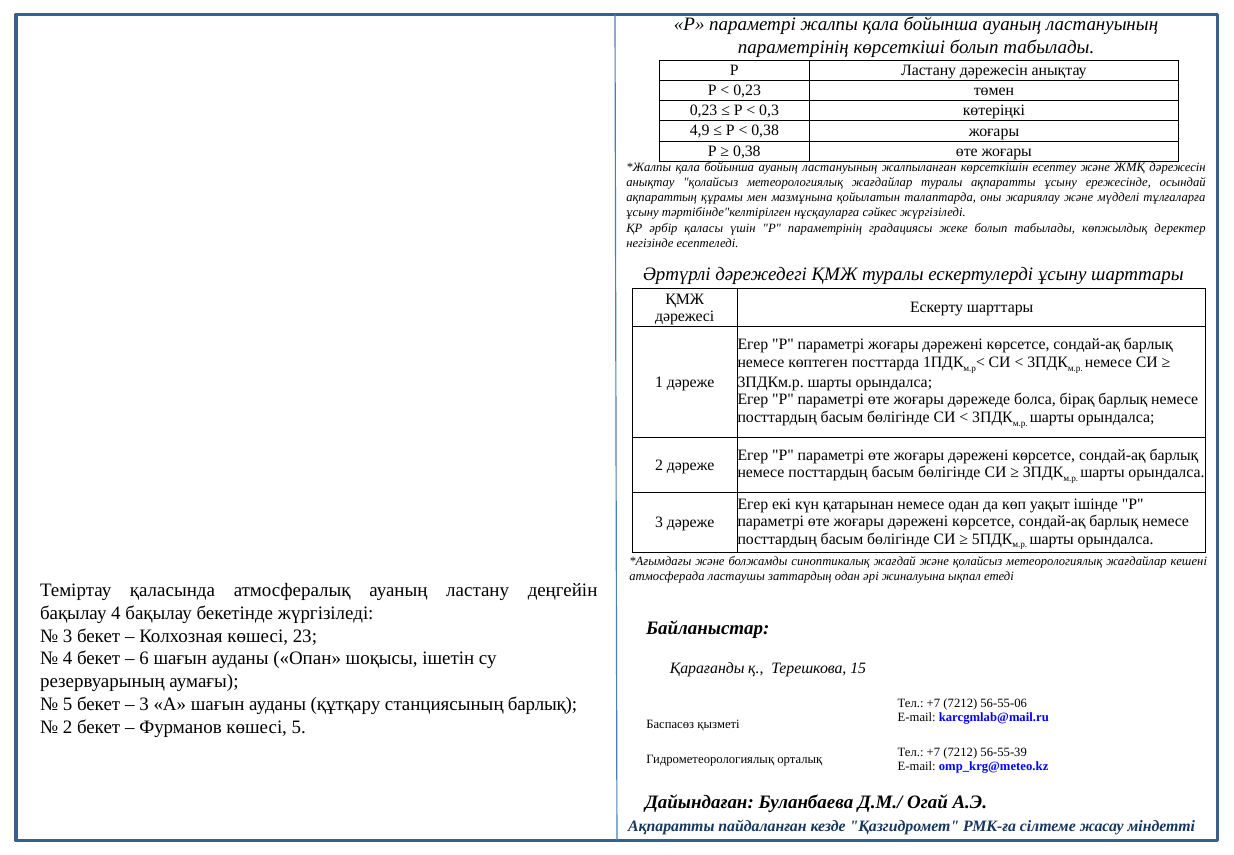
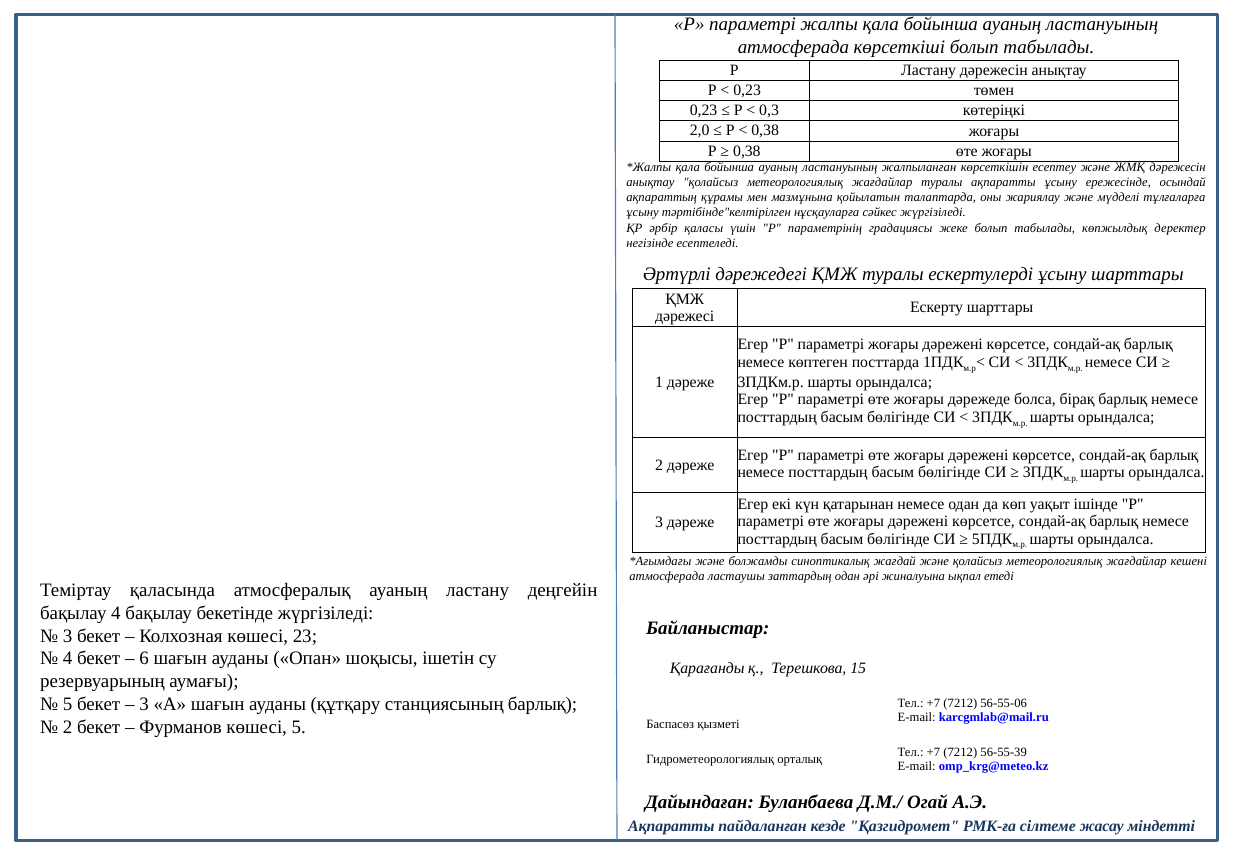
параметрінің at (793, 47): параметрінің -> атмосферада
4,9: 4,9 -> 2,0
